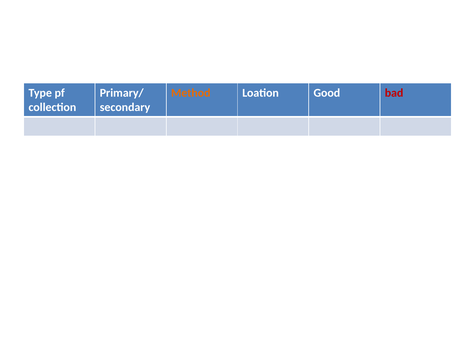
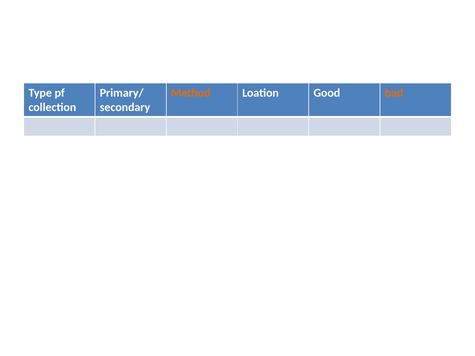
bad colour: red -> orange
